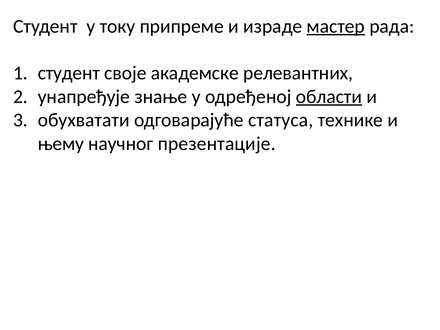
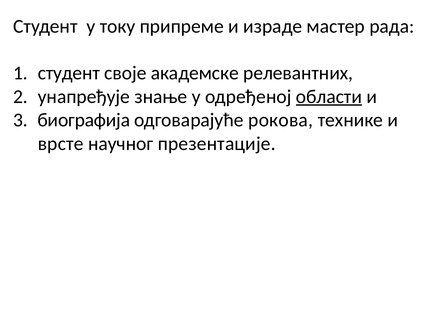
мастер underline: present -> none
обухватати: обухватати -> биографија
статуса: статуса -> рокова
њему: њему -> врсте
